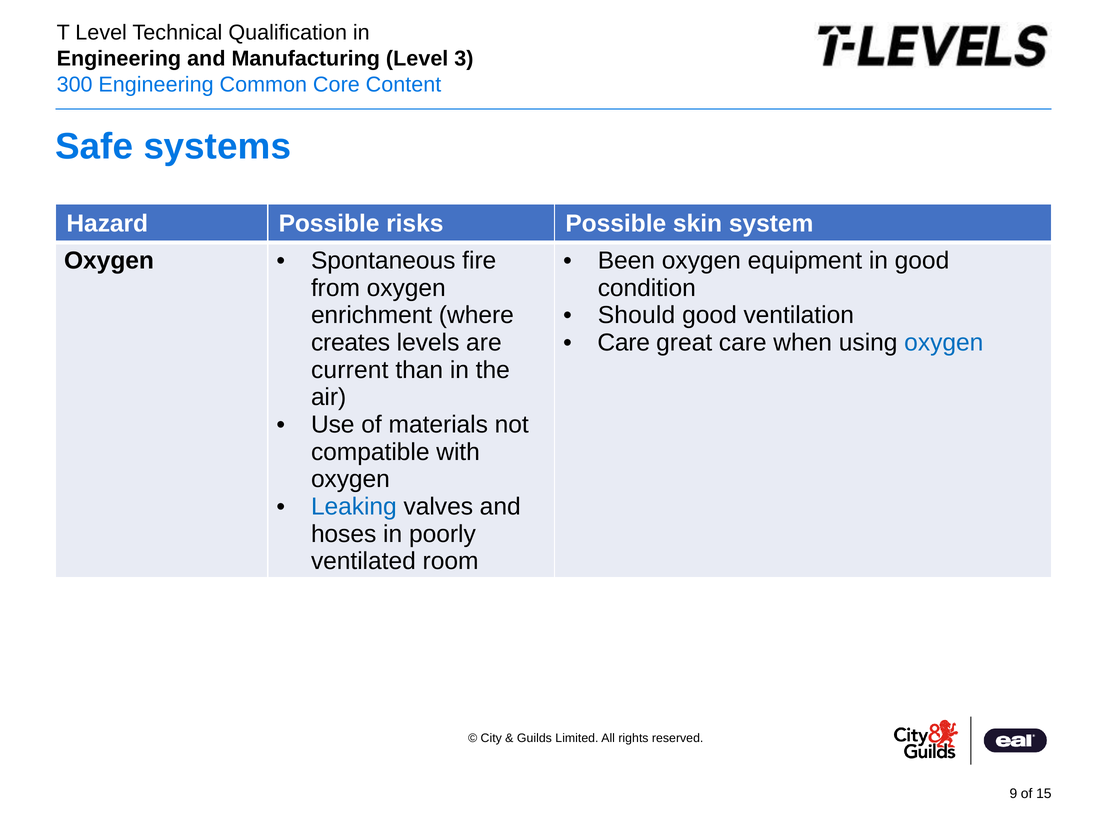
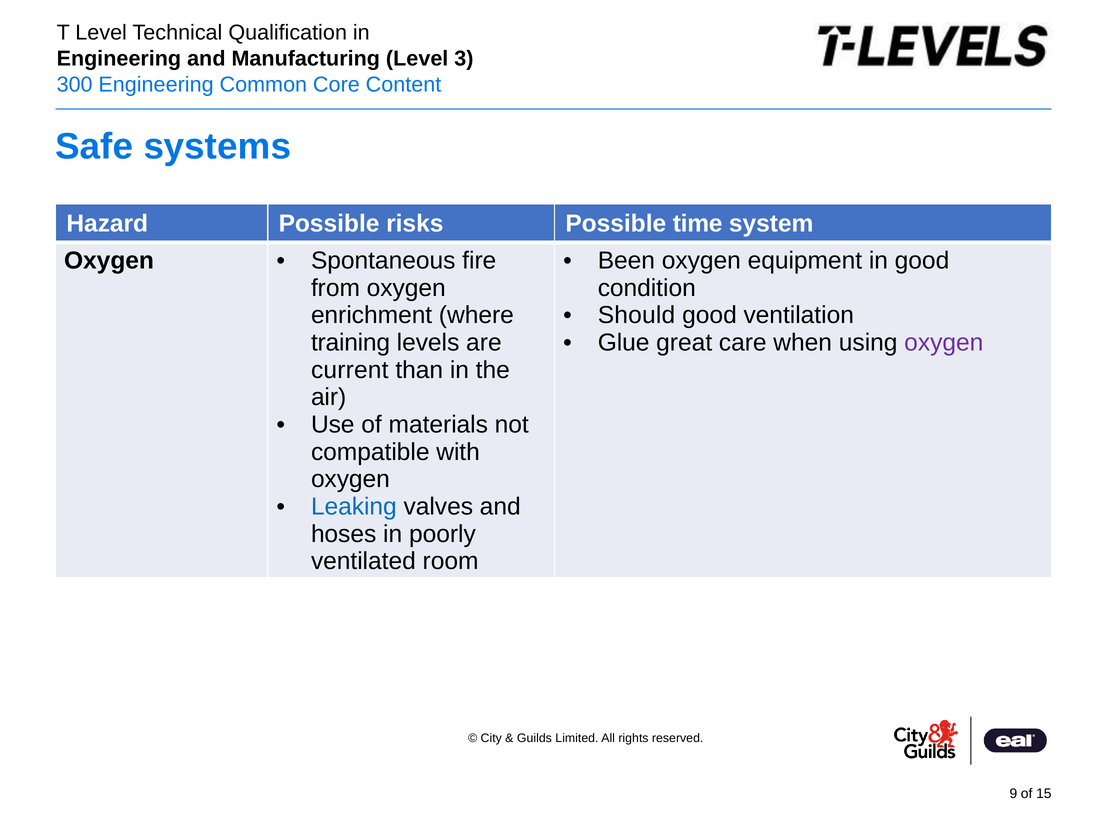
skin: skin -> time
Care at (624, 343): Care -> Glue
oxygen at (944, 343) colour: blue -> purple
creates: creates -> training
